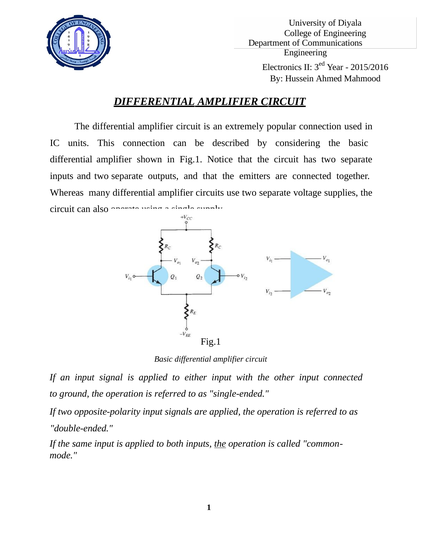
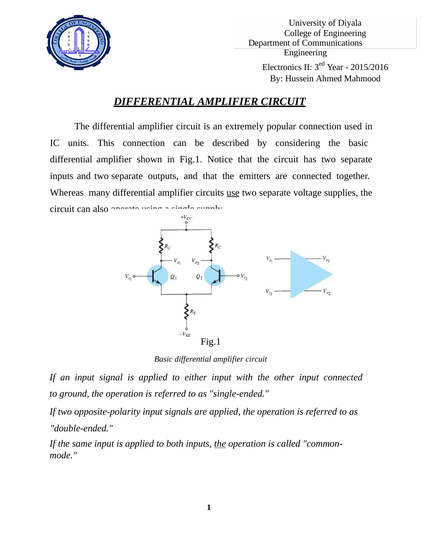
use underline: none -> present
